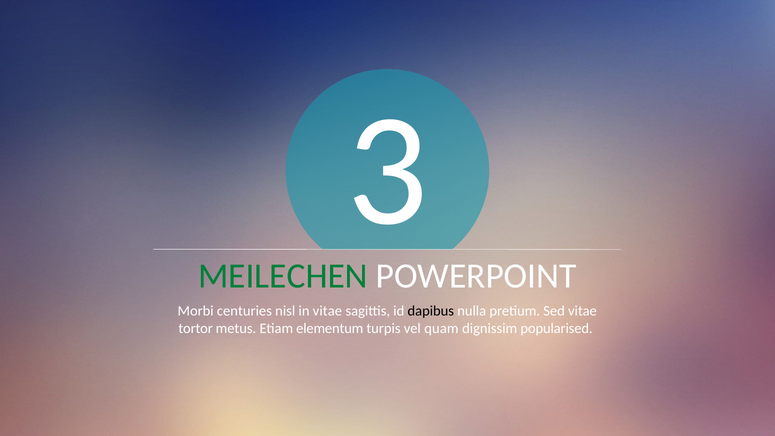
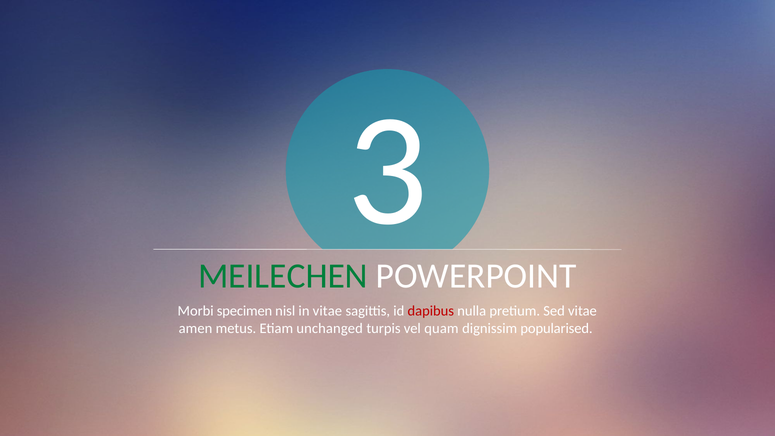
centuries: centuries -> specimen
dapibus colour: black -> red
tortor: tortor -> amen
elementum: elementum -> unchanged
